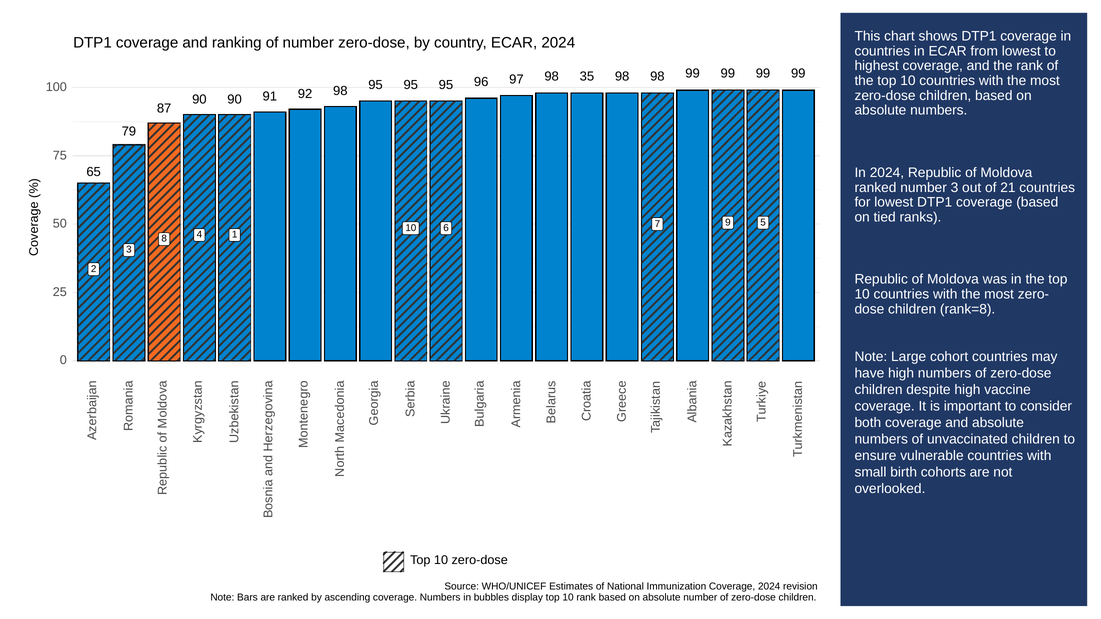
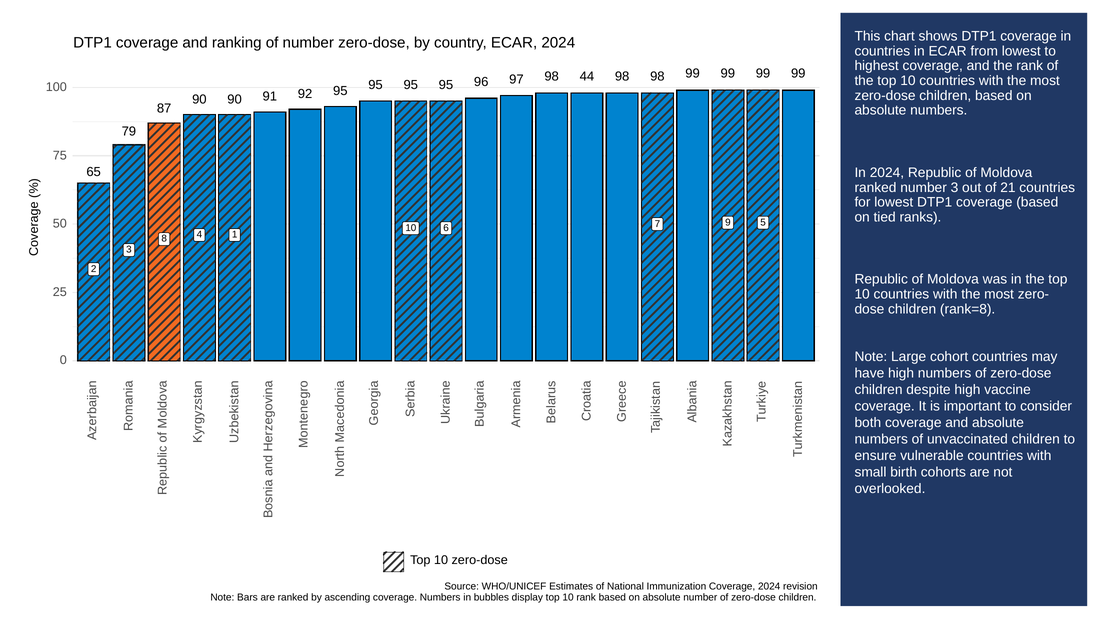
35: 35 -> 44
92 98: 98 -> 95
